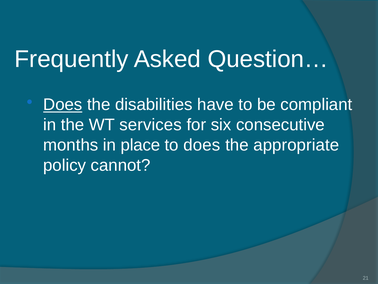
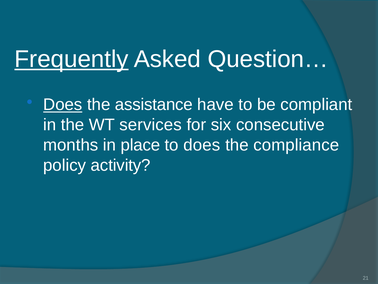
Frequently underline: none -> present
disabilities: disabilities -> assistance
appropriate: appropriate -> compliance
cannot: cannot -> activity
